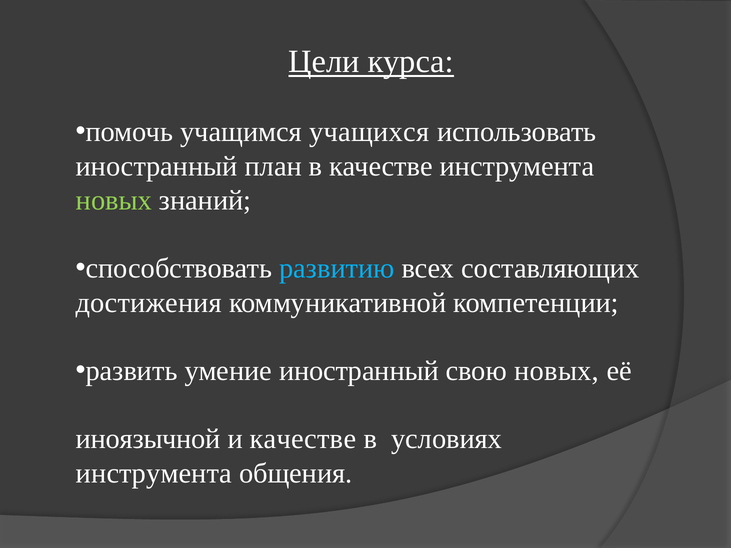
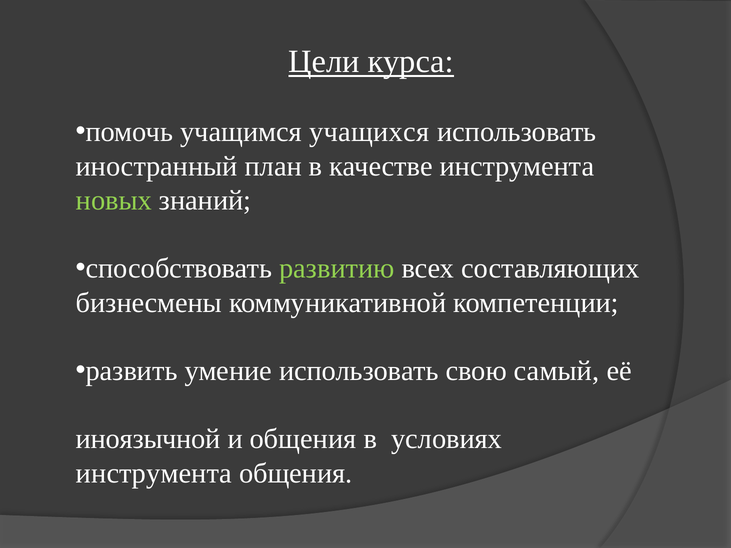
развитию colour: light blue -> light green
достижения: достижения -> бизнесмены
умение иностранный: иностранный -> использовать
свою новых: новых -> самый
и качестве: качестве -> общения
